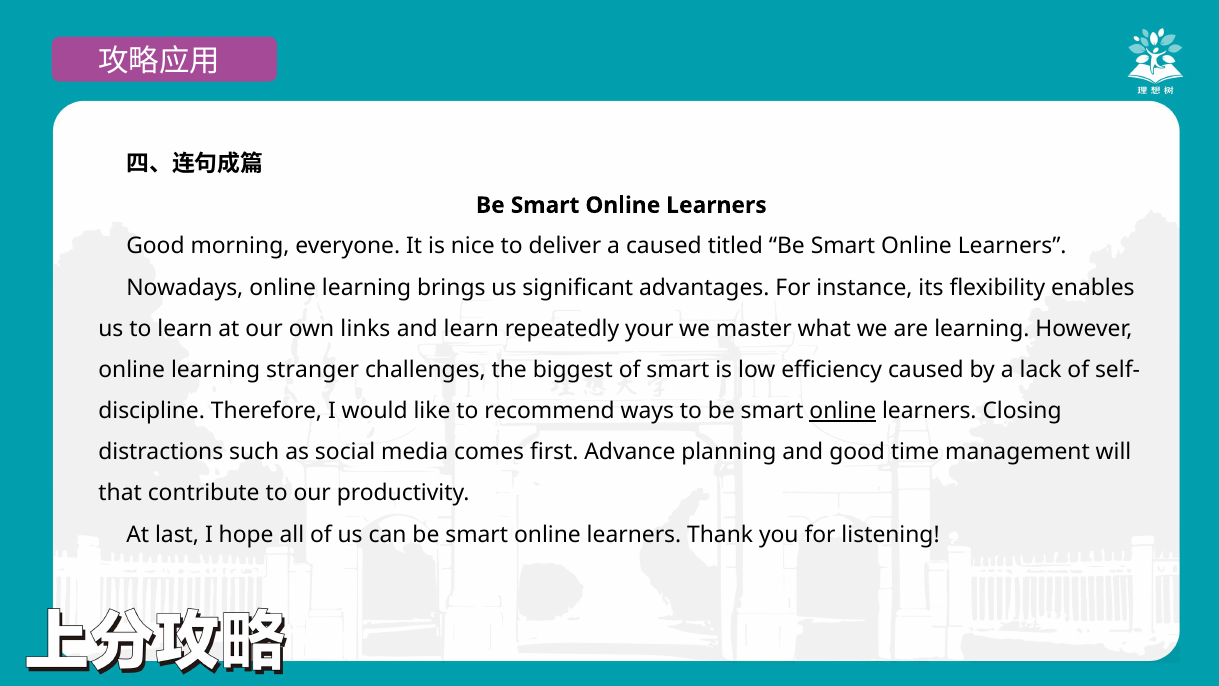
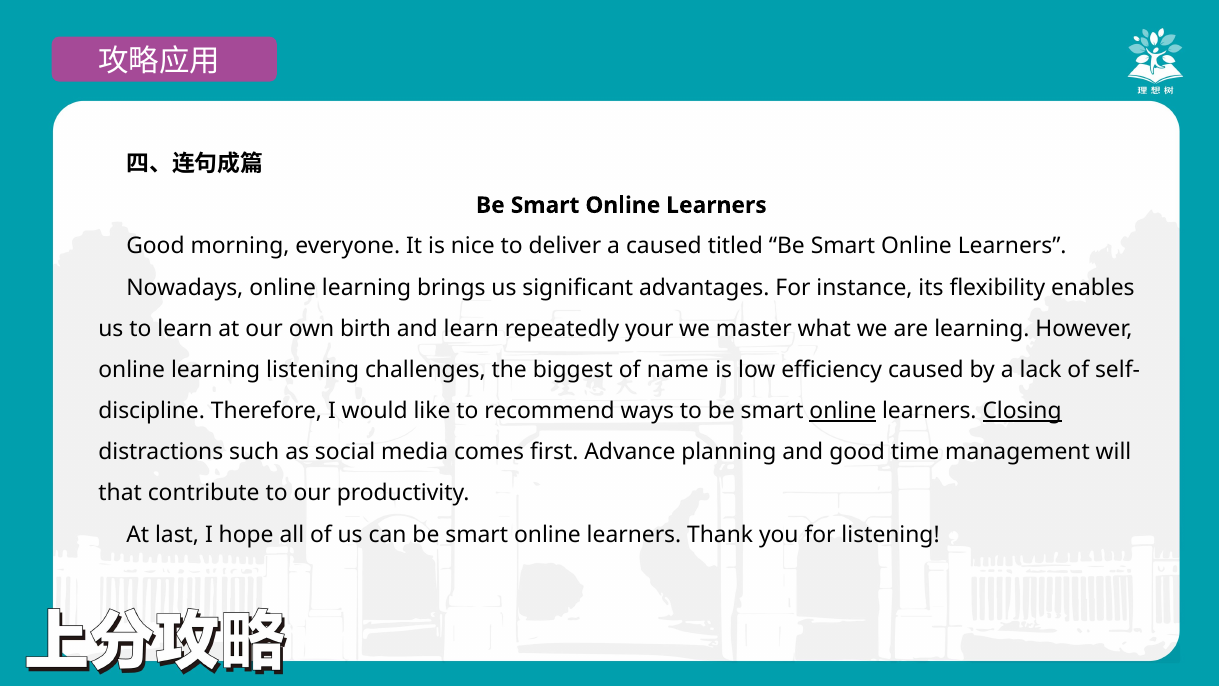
links: links -> birth
learning stranger: stranger -> listening
of smart: smart -> name
Closing underline: none -> present
